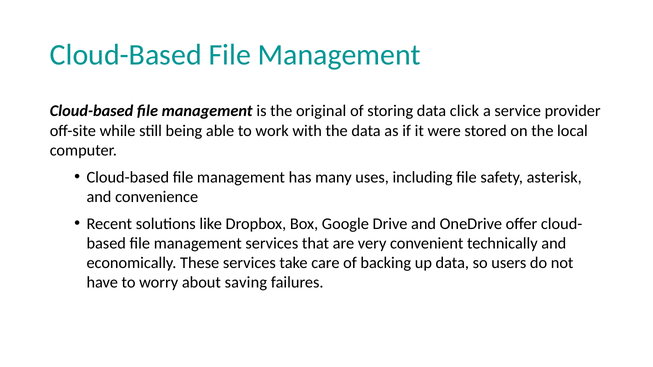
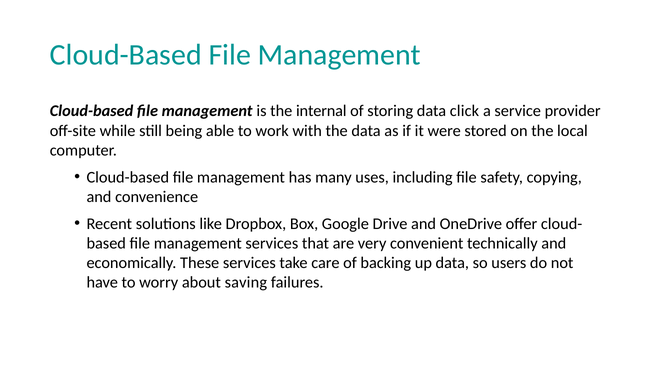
original: original -> internal
asterisk: asterisk -> copying
